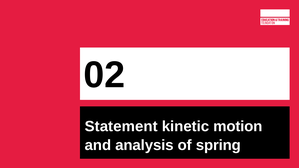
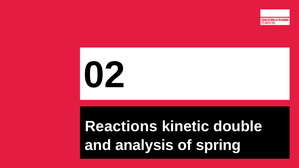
Statement: Statement -> Reactions
motion: motion -> double
